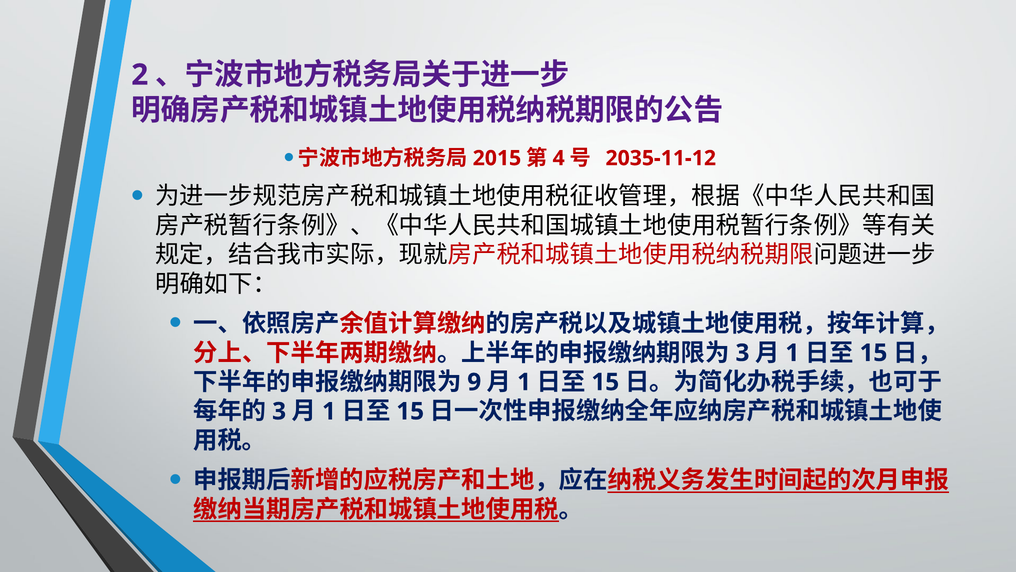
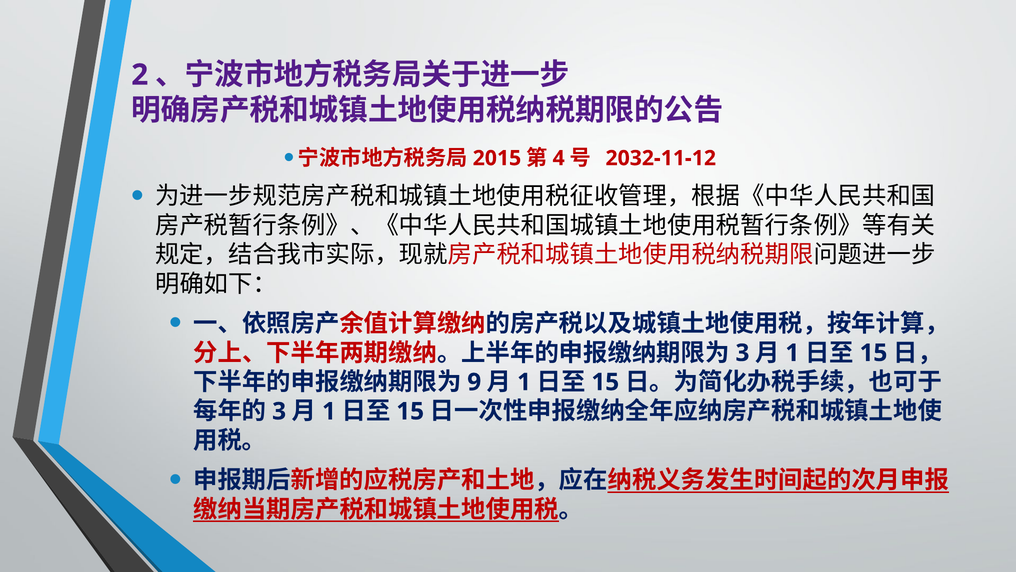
2035-11-12: 2035-11-12 -> 2032-11-12
